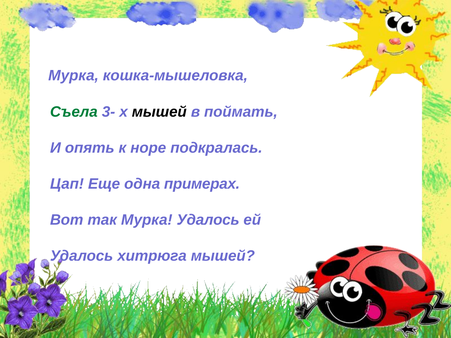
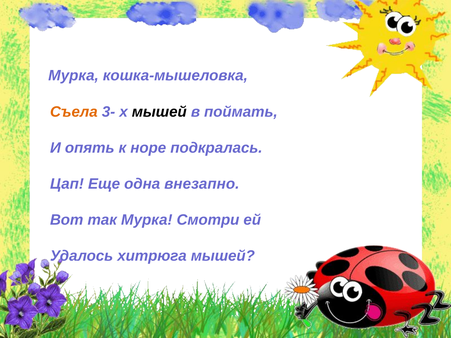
Съела colour: green -> orange
примерах: примерах -> внезапно
Мурка Удалось: Удалось -> Смотри
